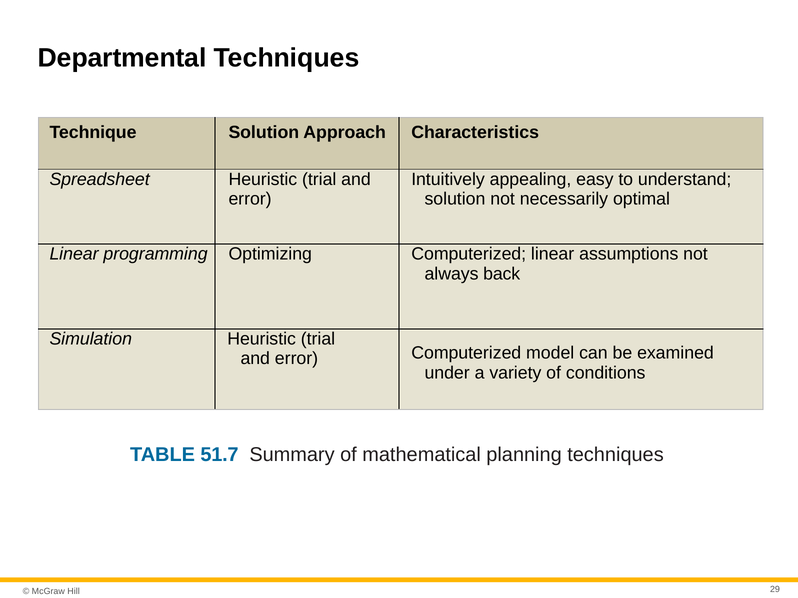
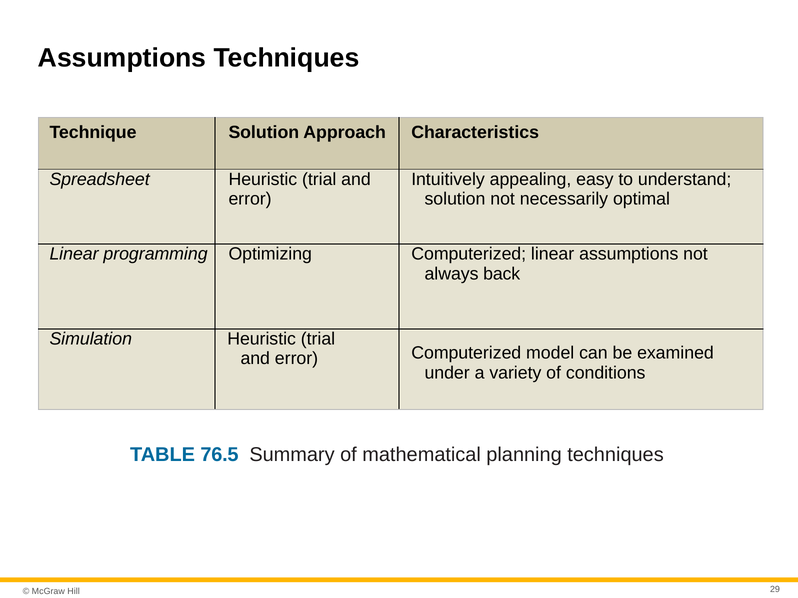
Departmental at (122, 58): Departmental -> Assumptions
51.7: 51.7 -> 76.5
